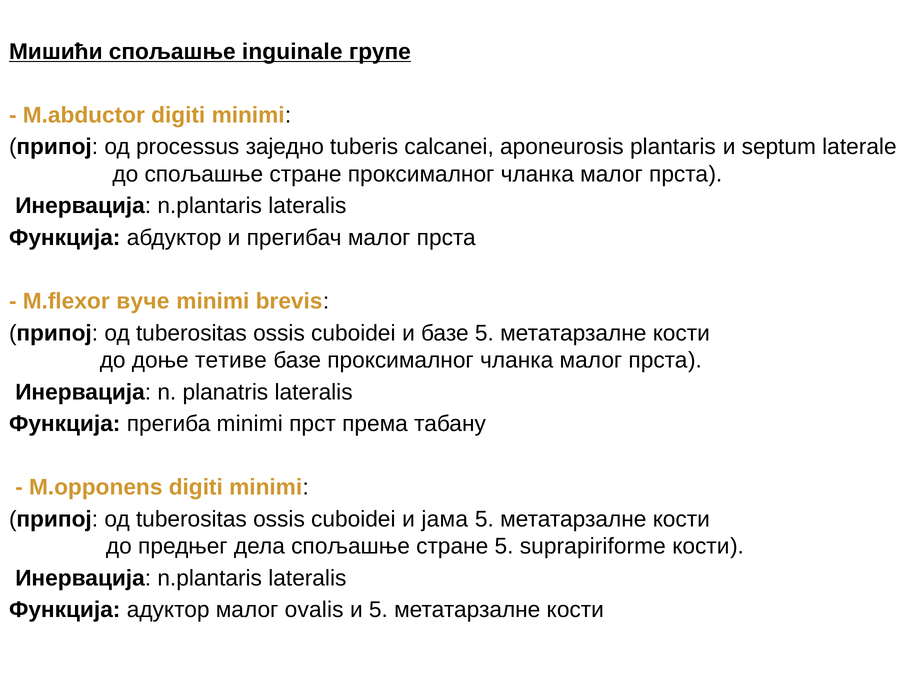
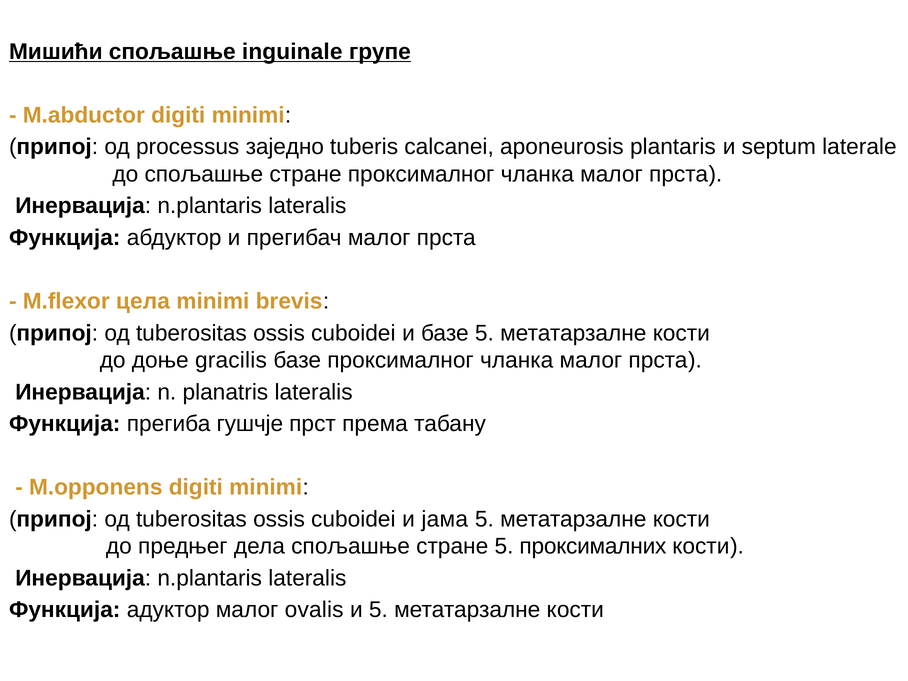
вуче: вуче -> цела
тeтивe: тeтивe -> gracilis
прегиба minimi: minimi -> гушчје
suprapiriforme: suprapiriforme -> проксималних
